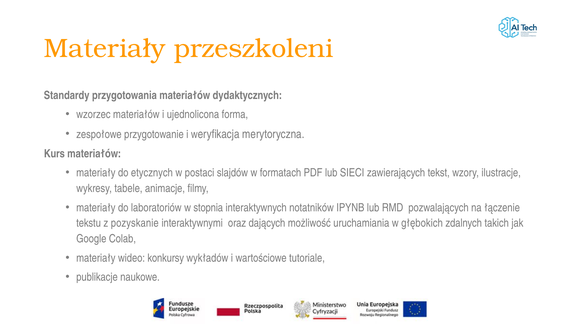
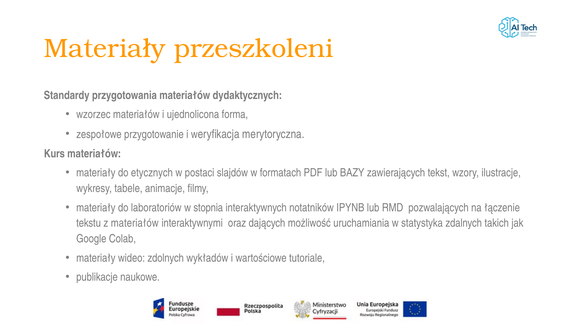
SIECI: SIECI -> BAZY
z pozyskanie: pozyskanie -> materiałów
głębokich: głębokich -> statystyka
konkursy: konkursy -> zdolnych
